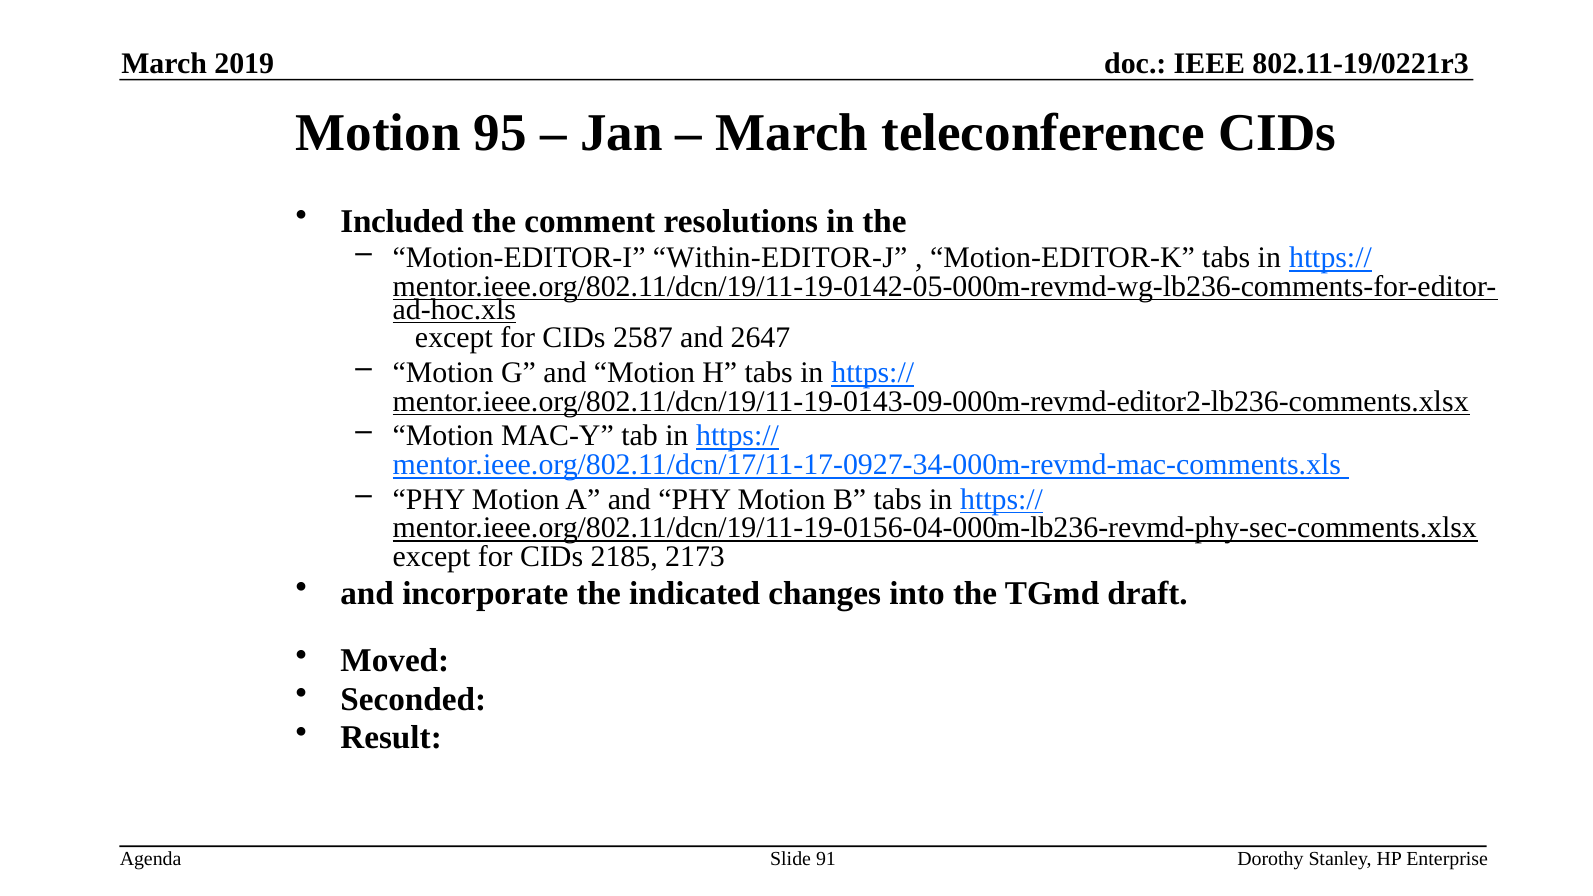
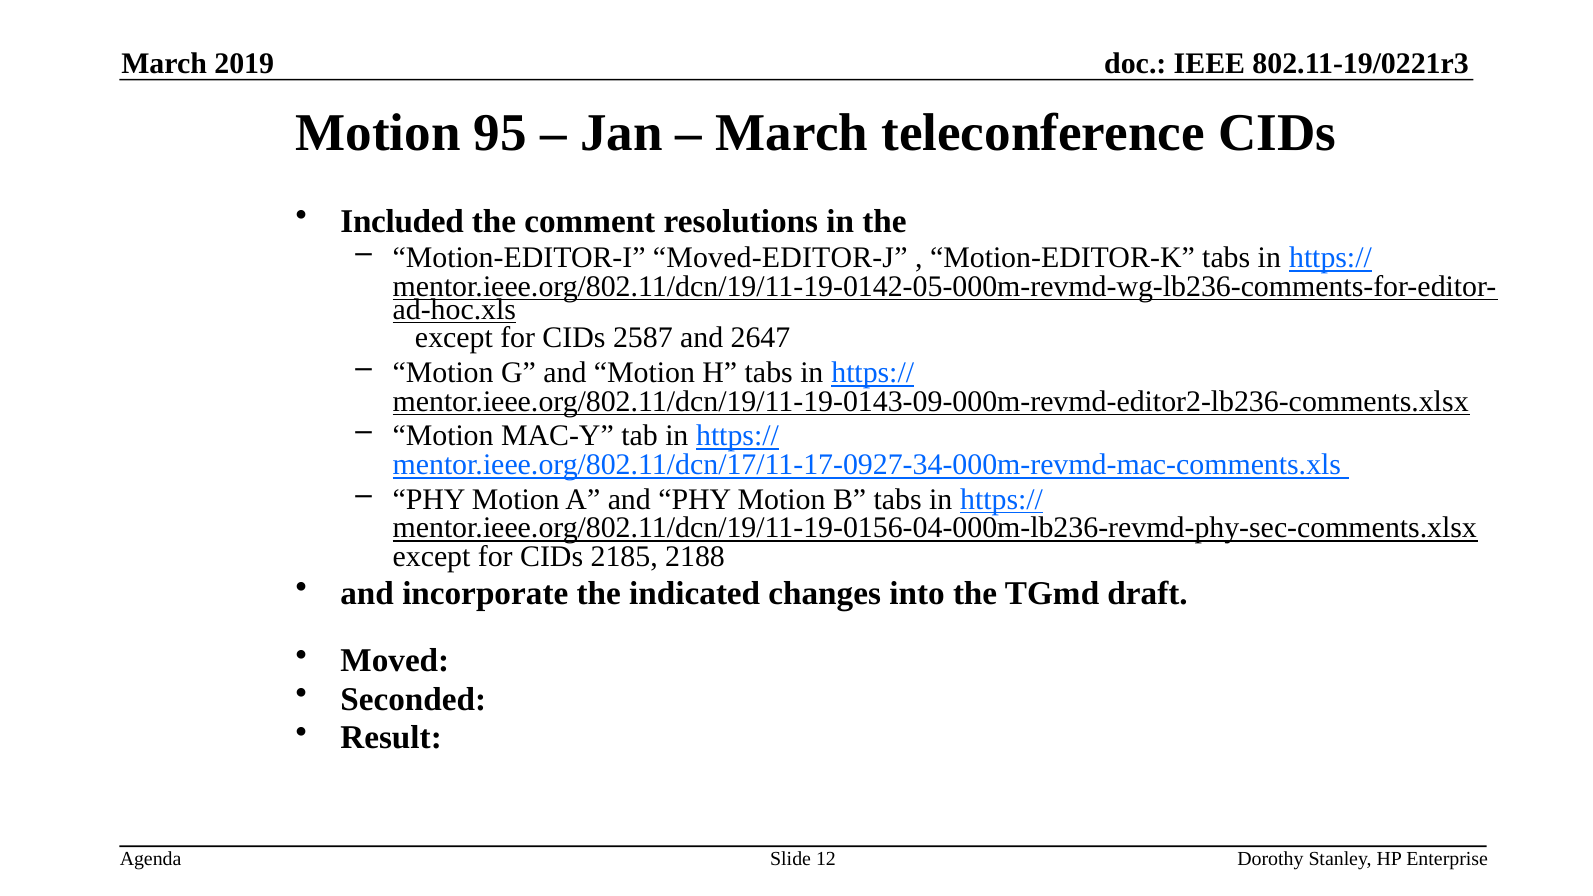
Within-EDITOR-J: Within-EDITOR-J -> Moved-EDITOR-J
2173: 2173 -> 2188
91: 91 -> 12
